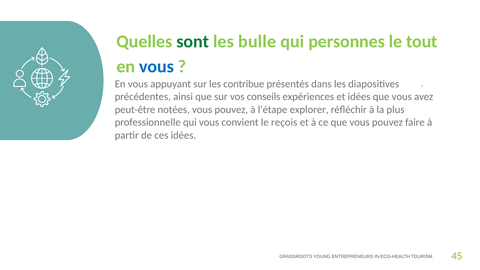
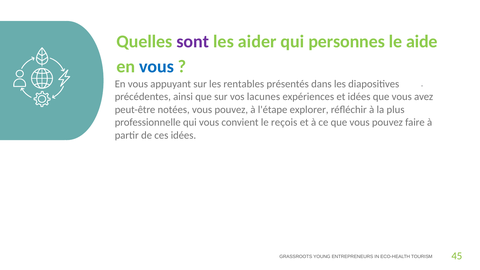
sont colour: green -> purple
bulle: bulle -> aider
tout: tout -> aide
contribue: contribue -> rentables
conseils: conseils -> lacunes
